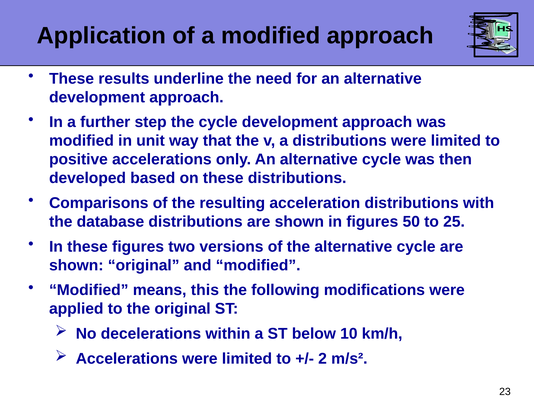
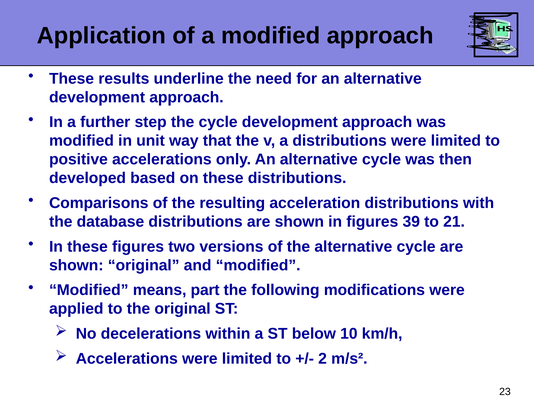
50: 50 -> 39
25: 25 -> 21
this: this -> part
